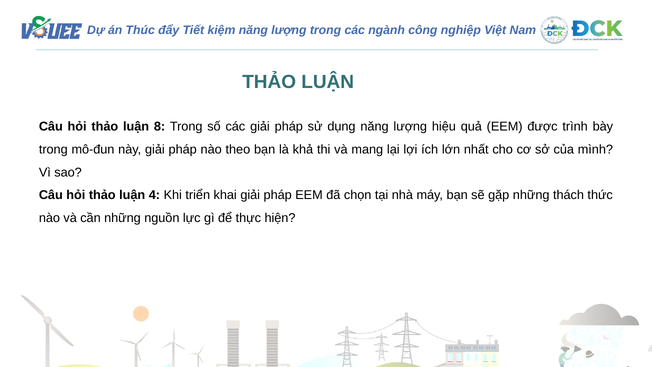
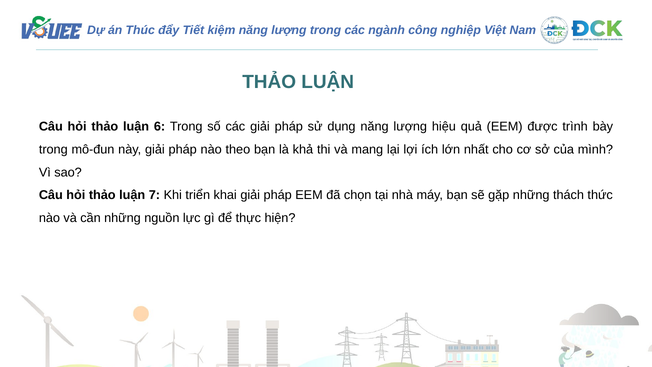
8: 8 -> 6
4: 4 -> 7
